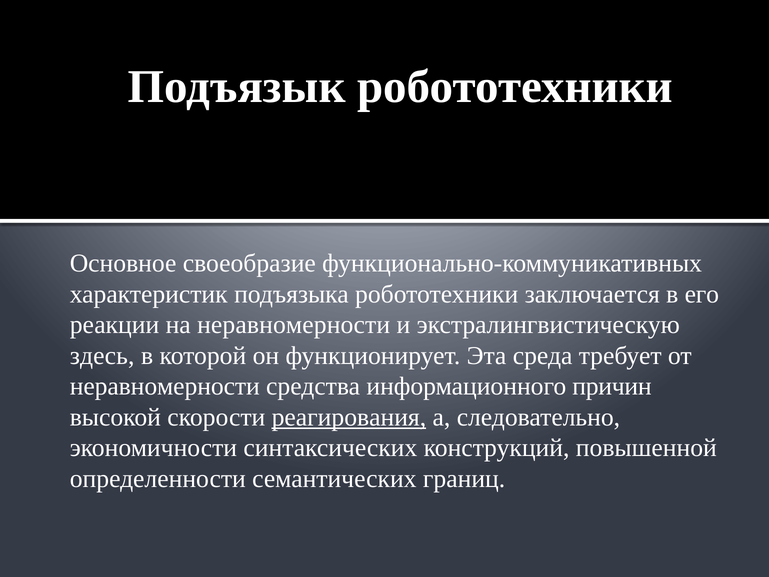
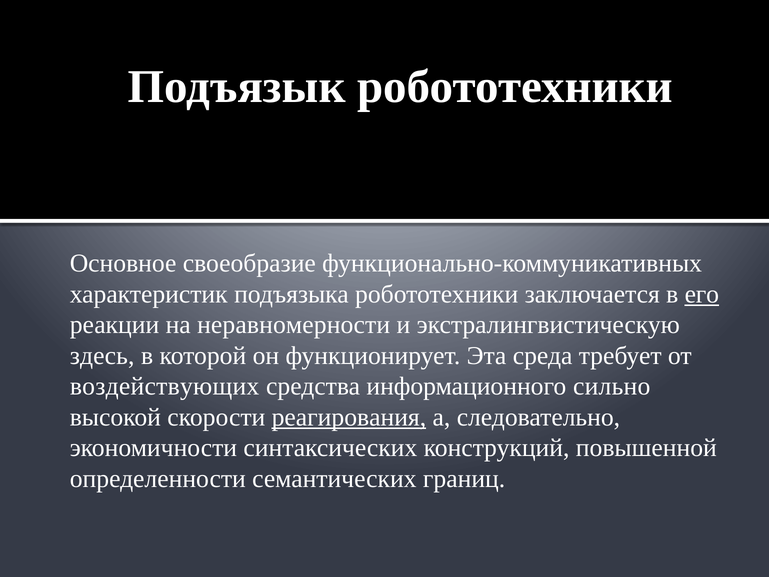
его underline: none -> present
неравномерности at (165, 386): неравномерности -> воздействующих
причин: причин -> сильно
